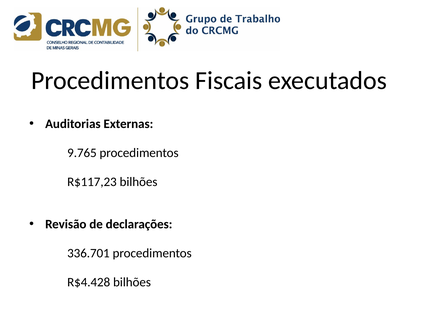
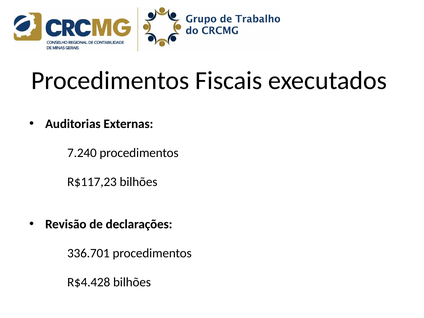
9.765: 9.765 -> 7.240
